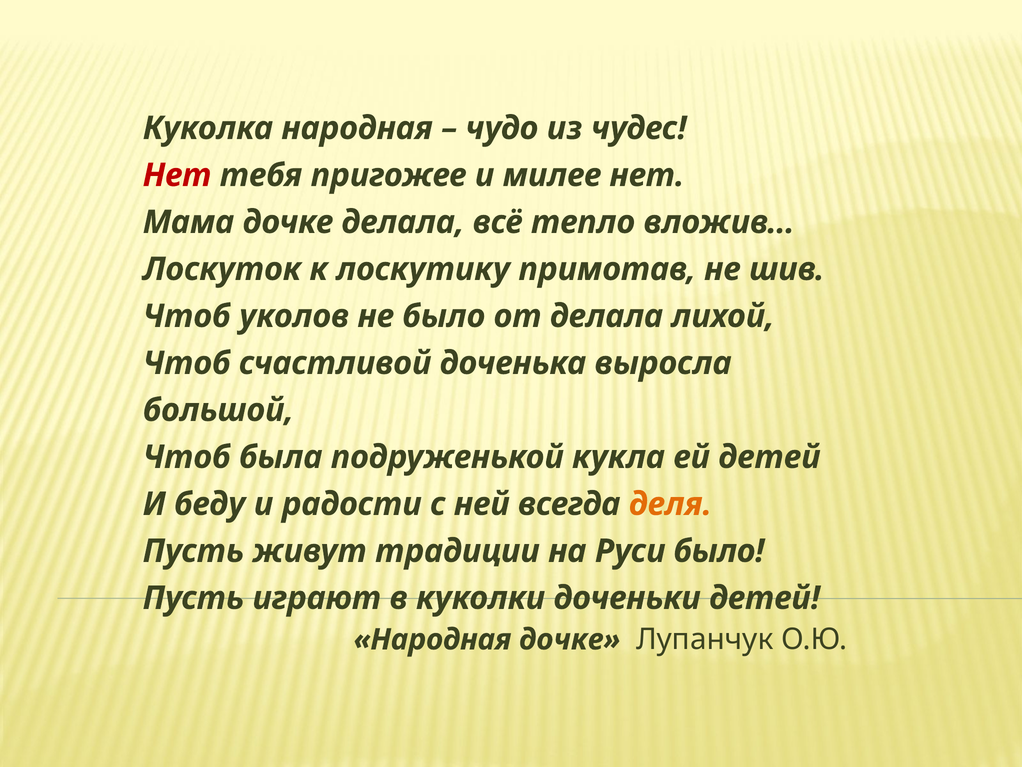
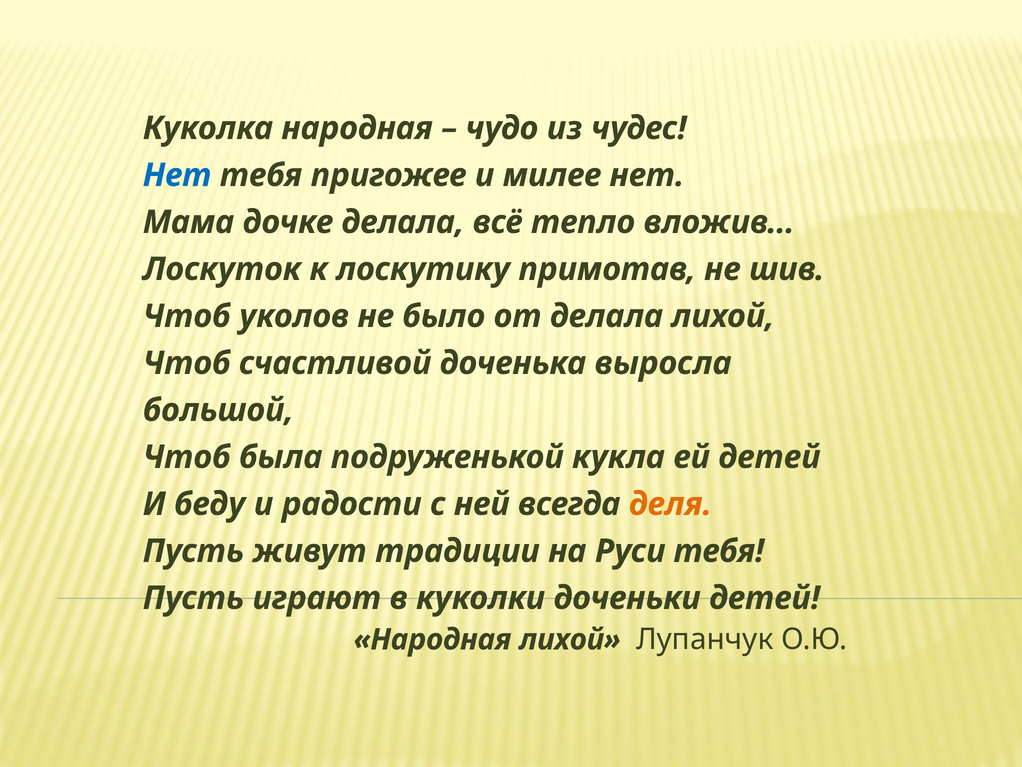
Нет at (177, 175) colour: red -> blue
Руси было: было -> тебя
Народная дочке: дочке -> лихой
